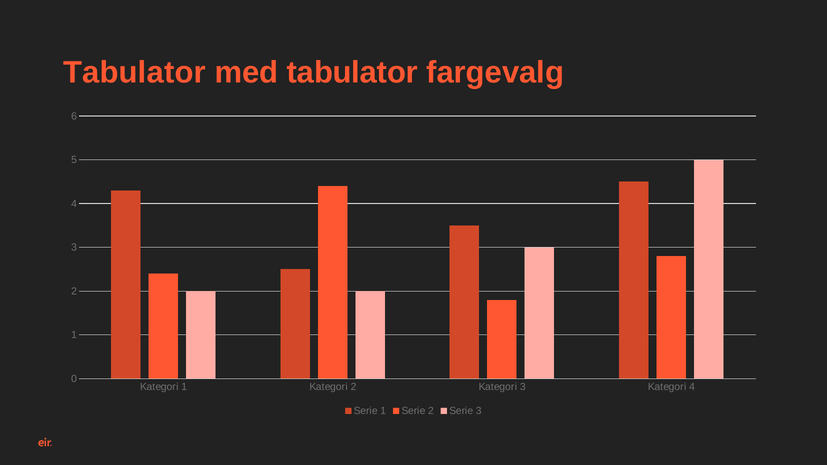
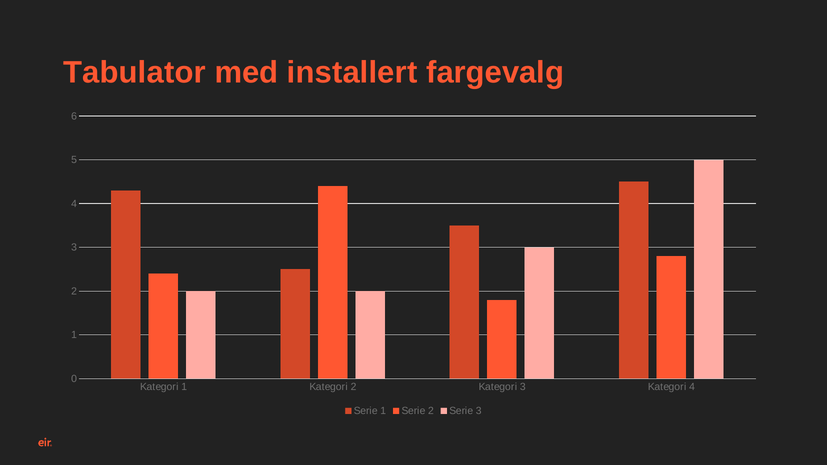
med tabulator: tabulator -> installert
